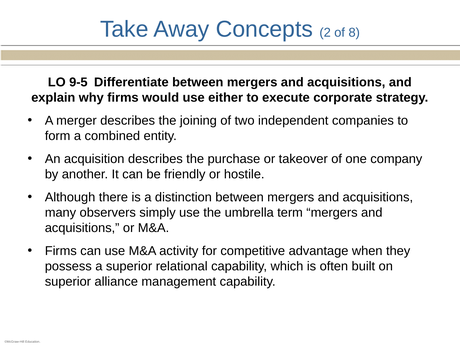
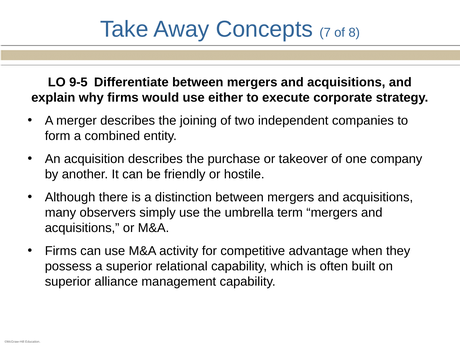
2: 2 -> 7
